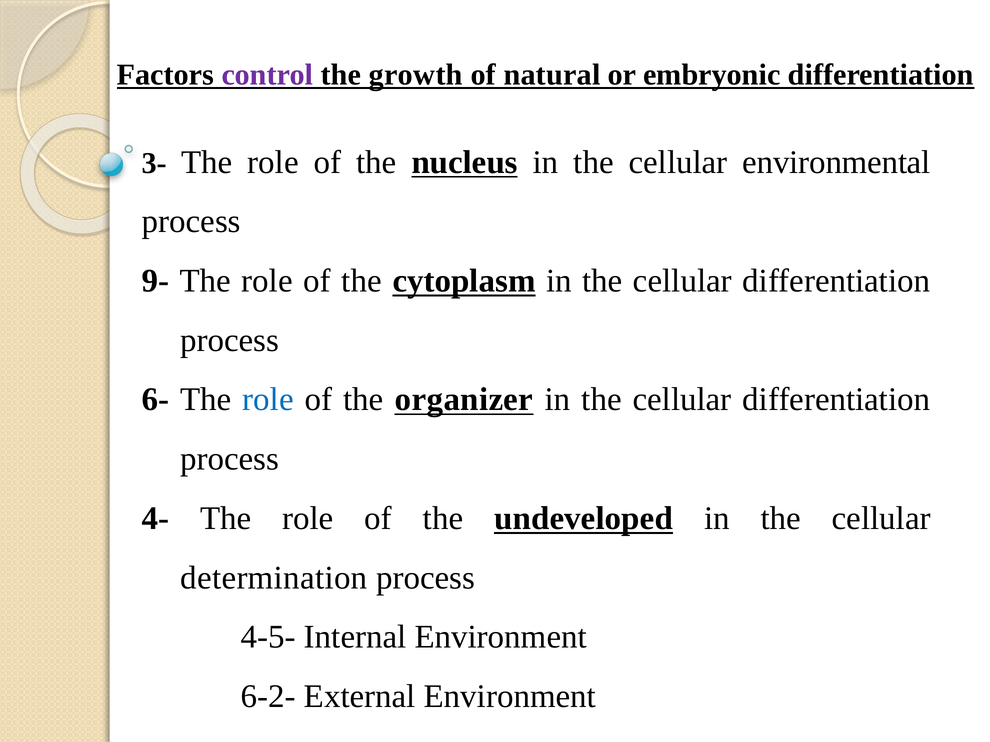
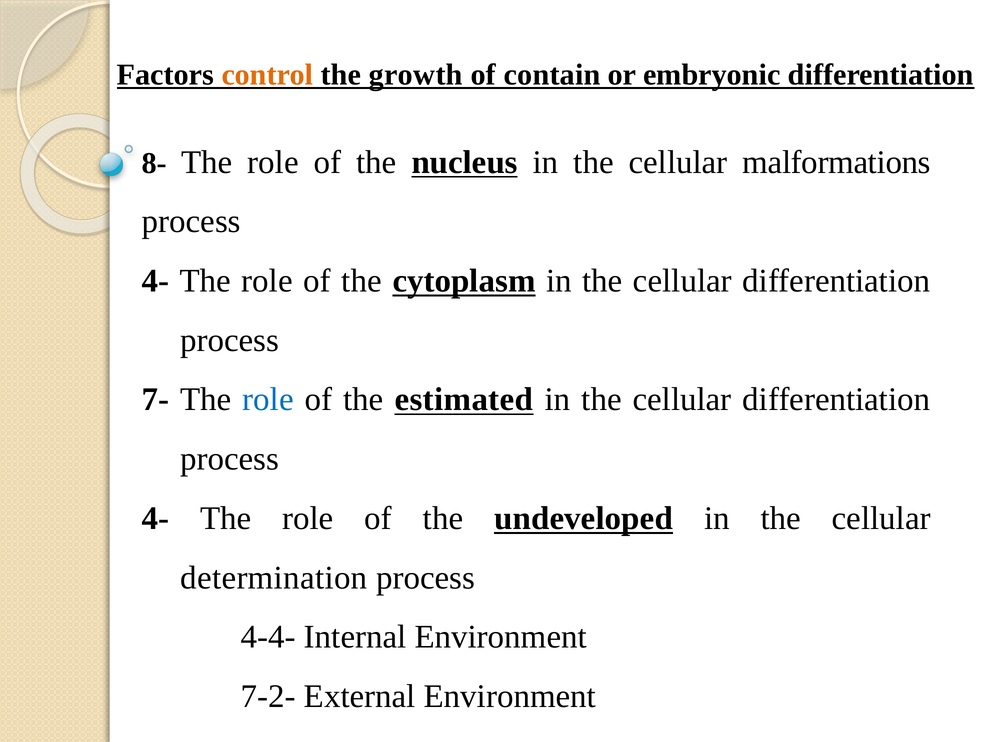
control colour: purple -> orange
natural: natural -> contain
3-: 3- -> 8-
environmental: environmental -> malformations
9- at (156, 281): 9- -> 4-
6-: 6- -> 7-
organizer: organizer -> estimated
4-5-: 4-5- -> 4-4-
6-2-: 6-2- -> 7-2-
